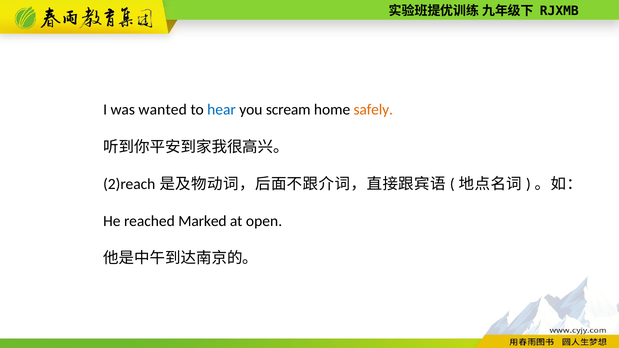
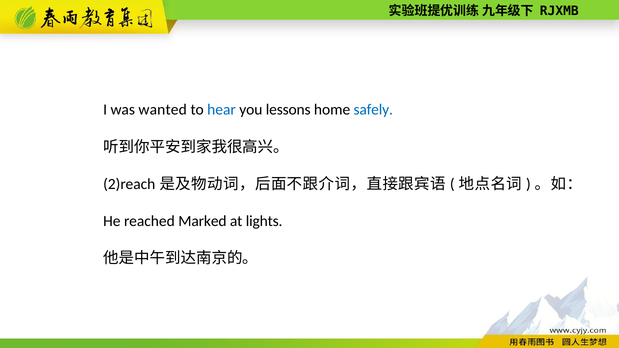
scream: scream -> lessons
safely colour: orange -> blue
open: open -> lights
